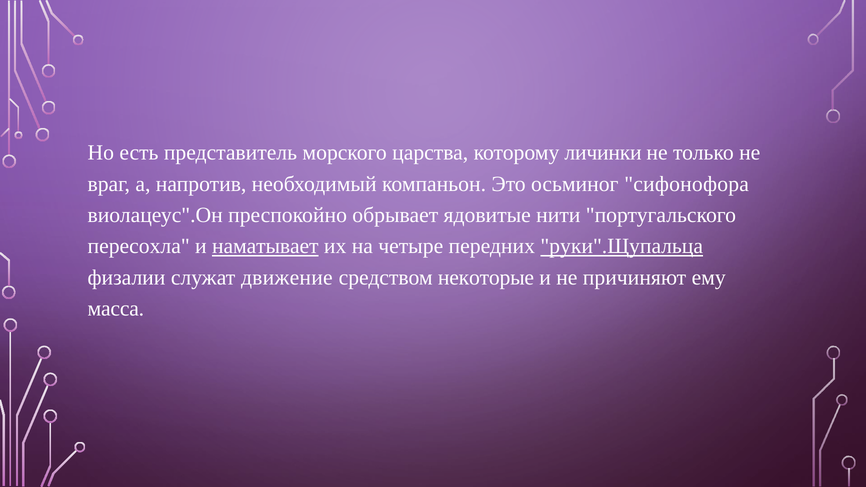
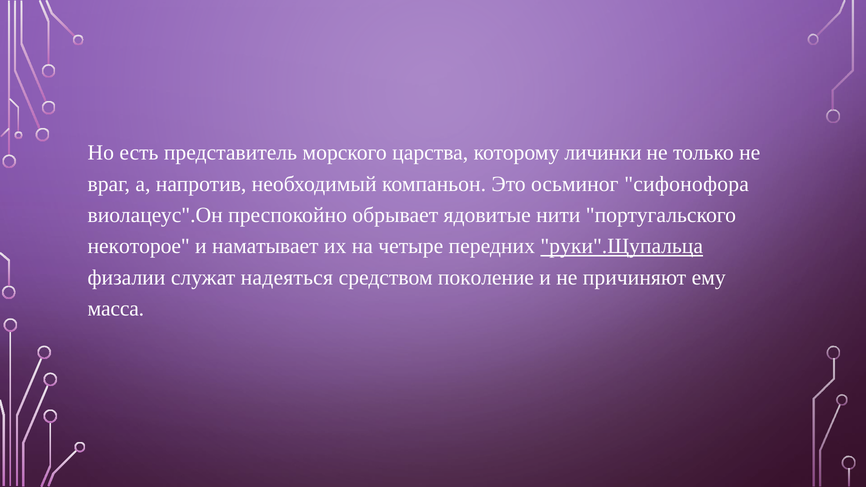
пересохла: пересохла -> некоторое
наматывает underline: present -> none
движение: движение -> надеяться
некоторые: некоторые -> поколение
